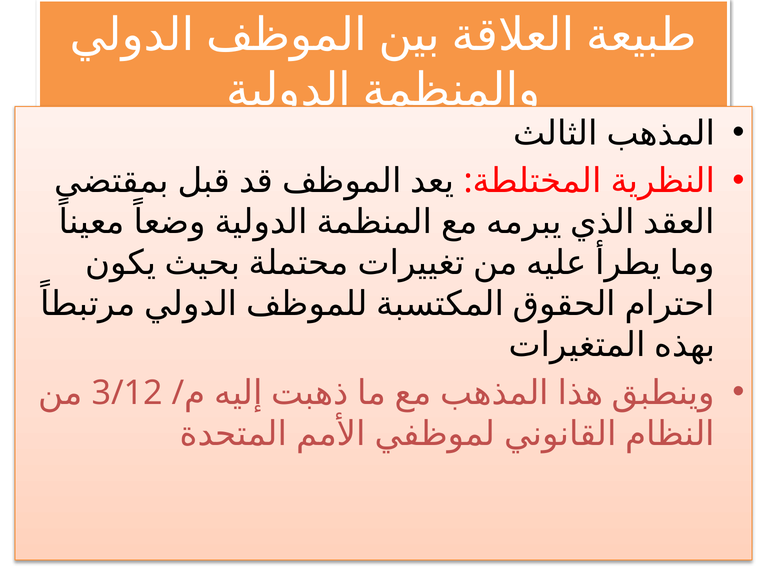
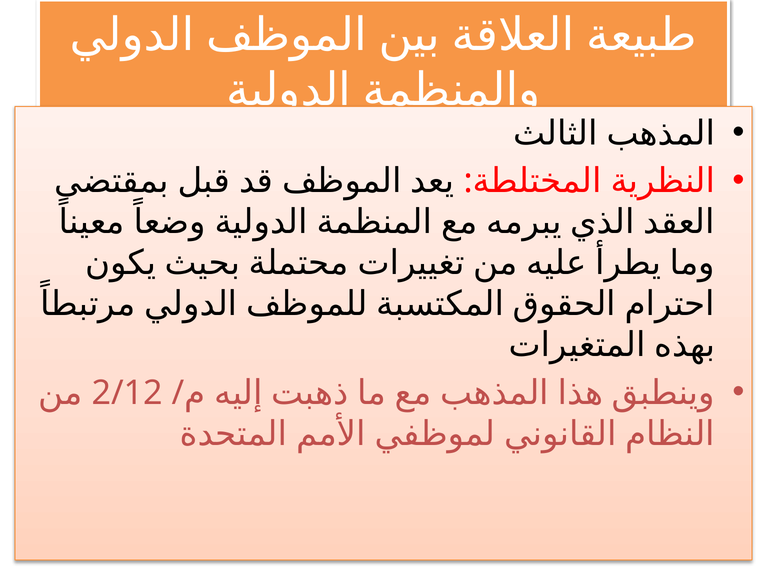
3/12: 3/12 -> 2/12
